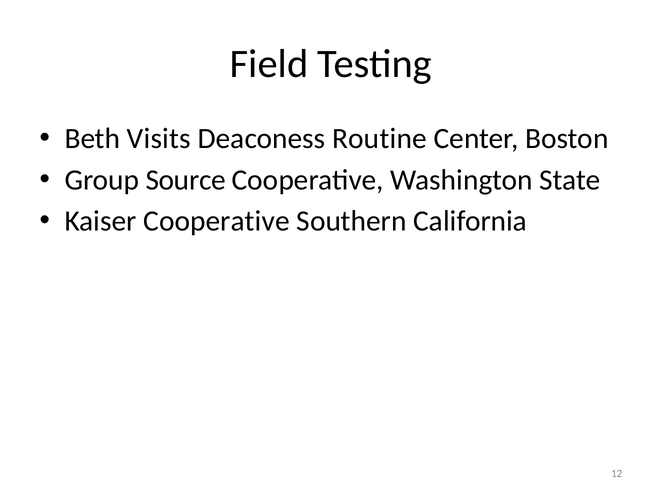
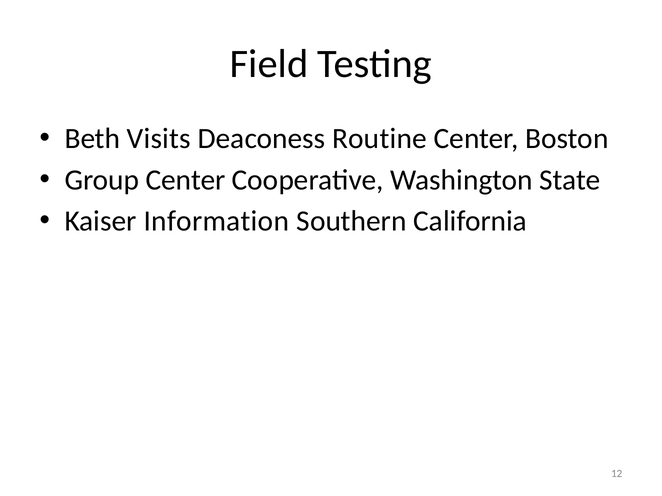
Group Source: Source -> Center
Kaiser Cooperative: Cooperative -> Information
